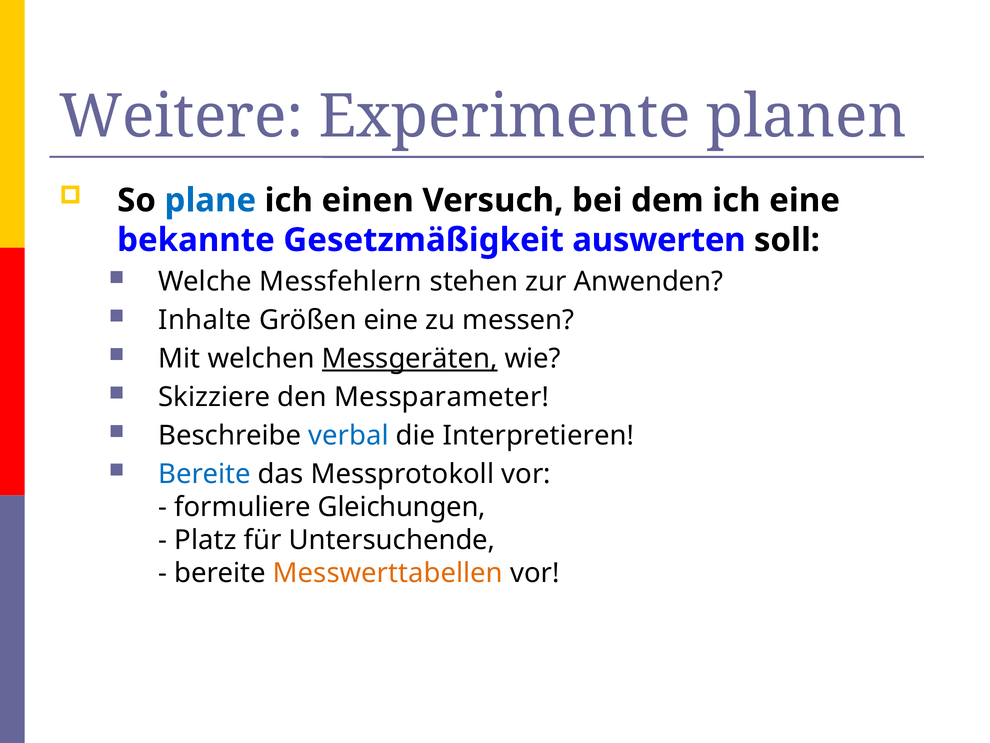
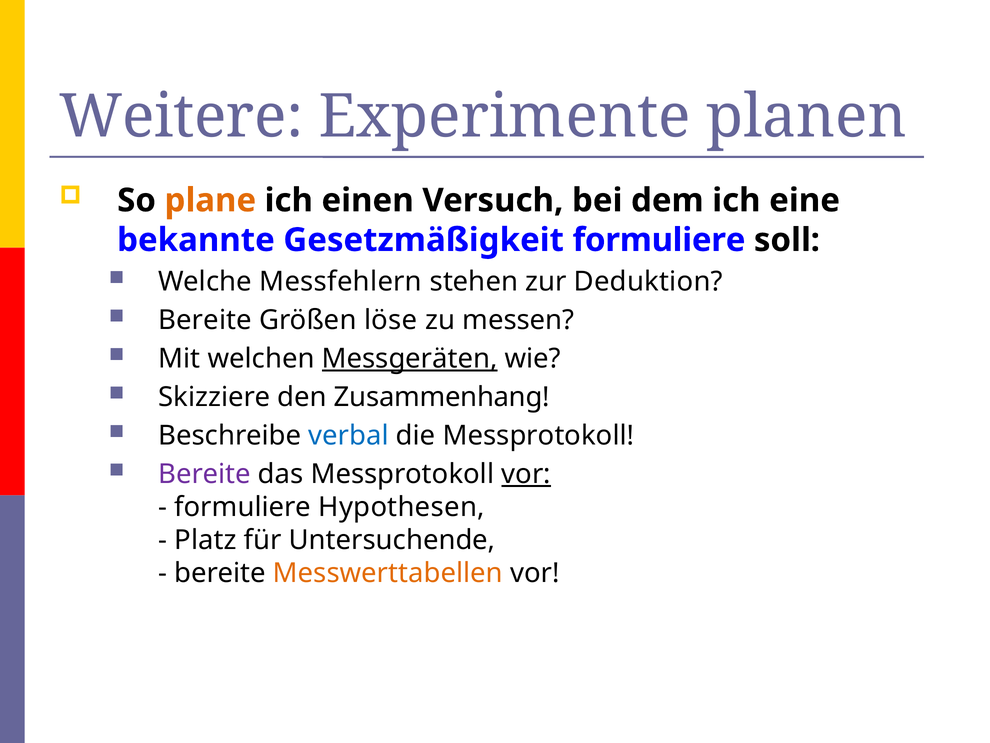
plane colour: blue -> orange
Gesetzmäßigkeit auswerten: auswerten -> formuliere
Anwenden: Anwenden -> Deduktion
Inhalte at (205, 320): Inhalte -> Bereite
Größen eine: eine -> löse
Messparameter: Messparameter -> Zusammenhang
die Interpretieren: Interpretieren -> Messprotokoll
Bereite at (205, 474) colour: blue -> purple
vor at (526, 474) underline: none -> present
Gleichungen: Gleichungen -> Hypothesen
